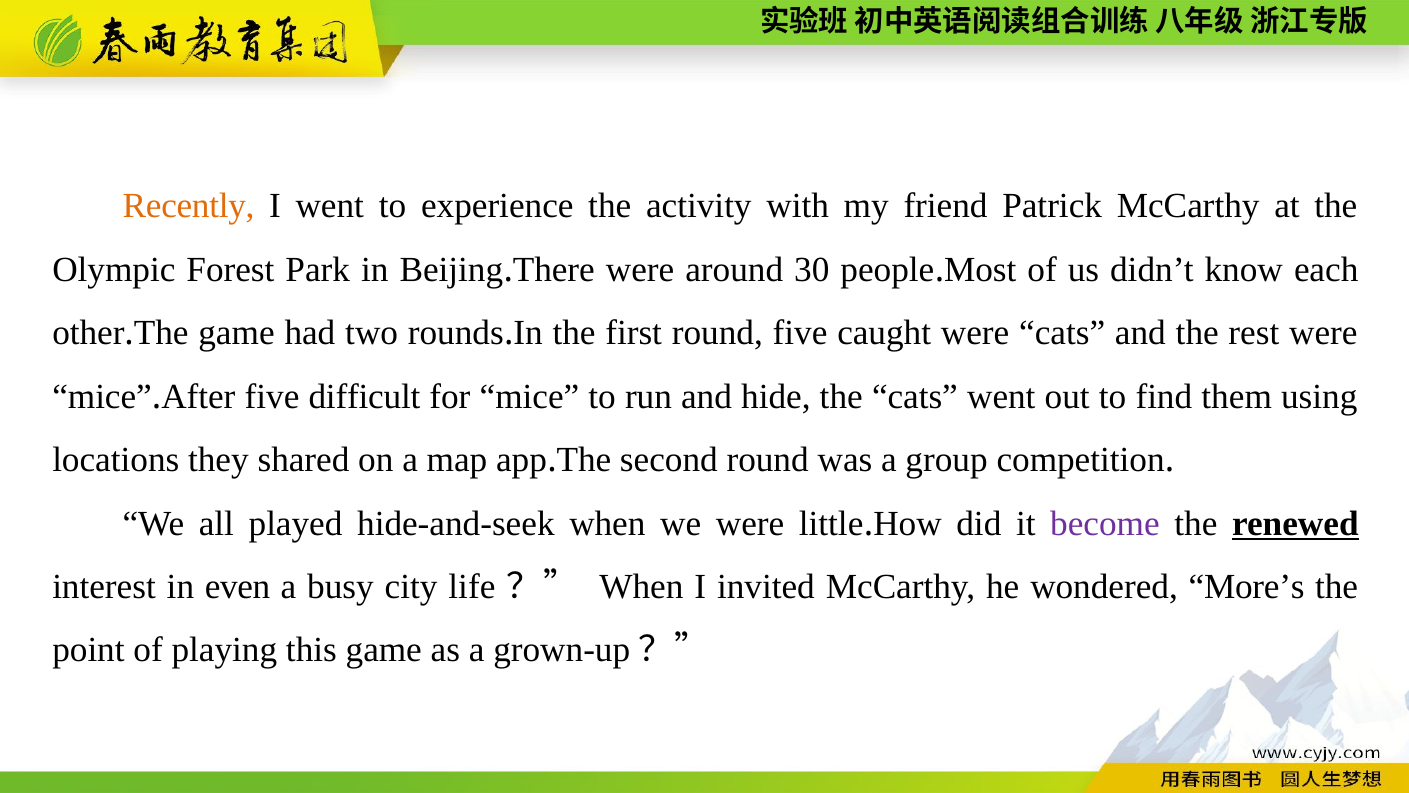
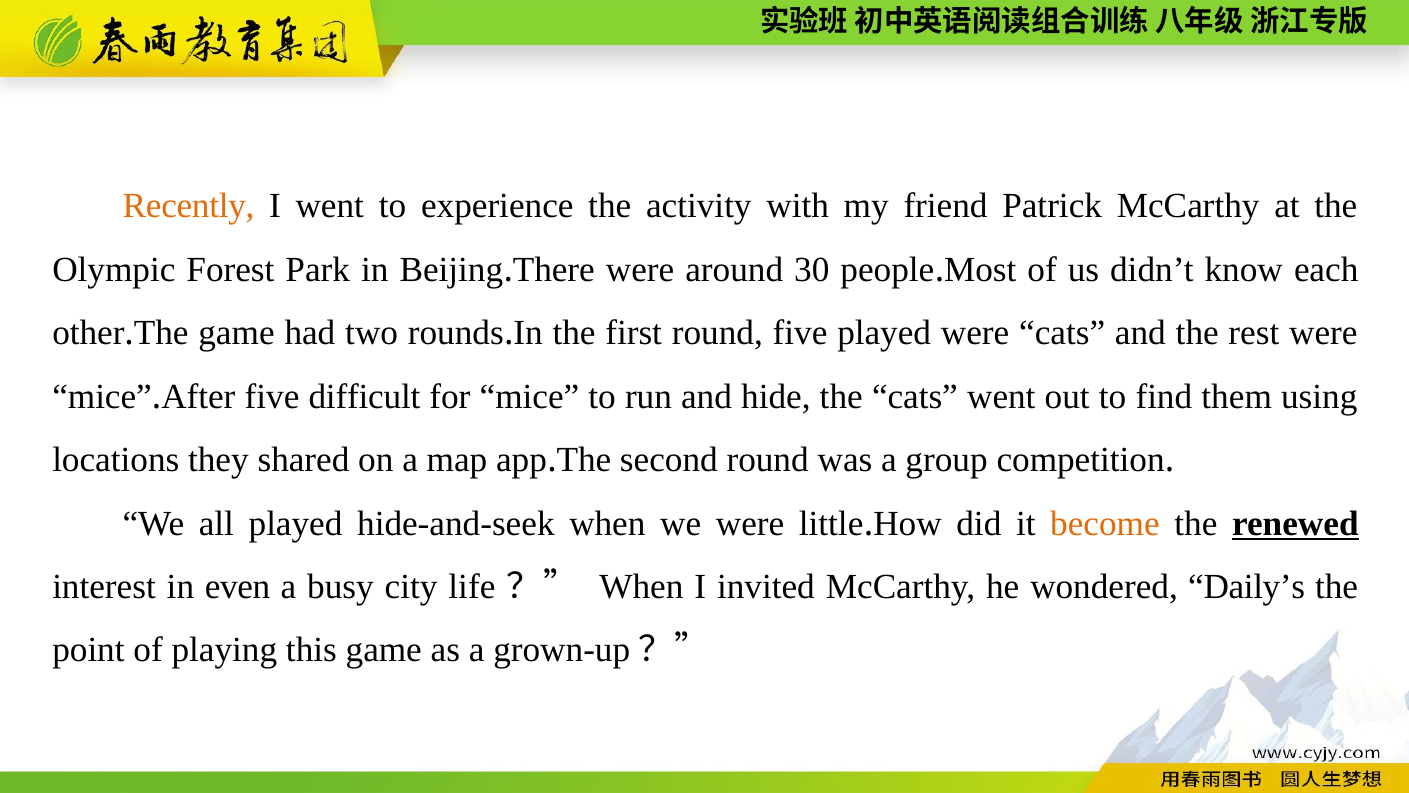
five caught: caught -> played
become colour: purple -> orange
More’s: More’s -> Daily’s
